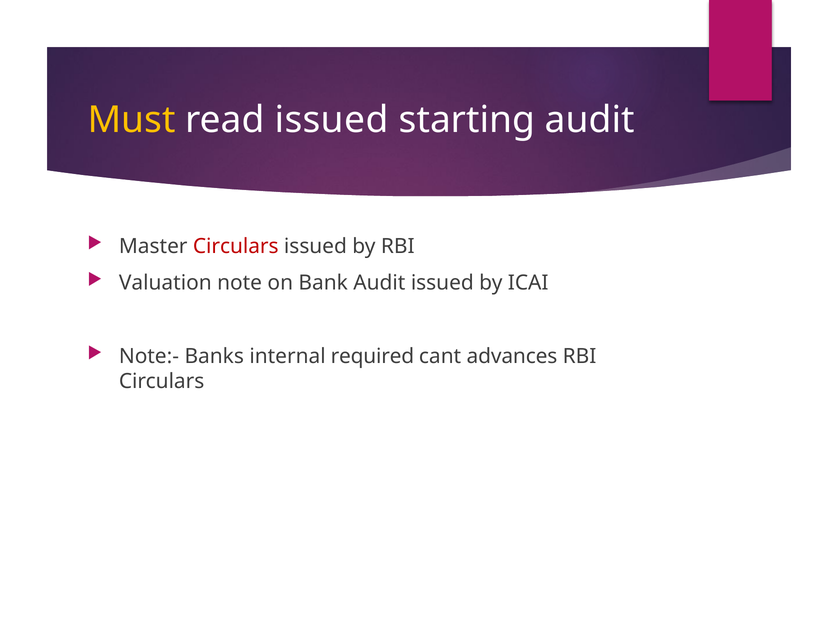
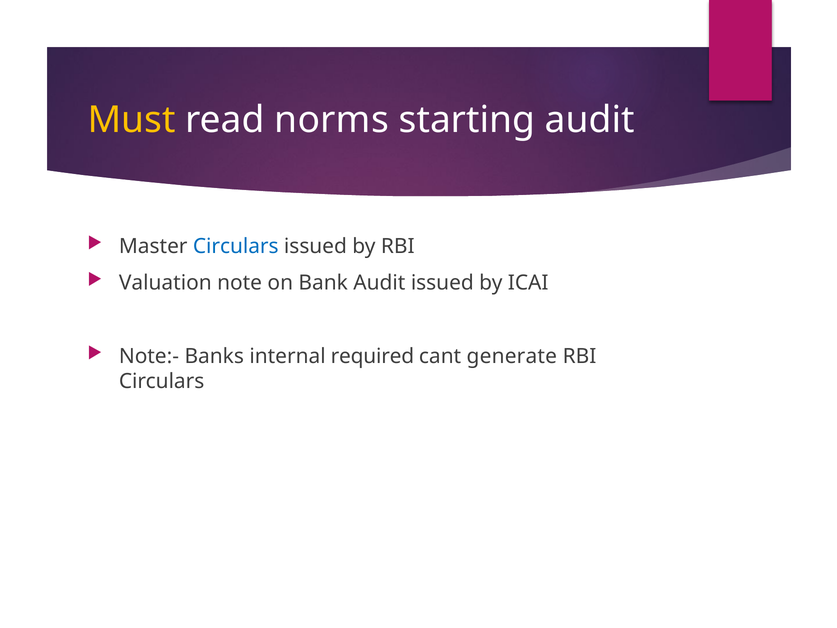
read issued: issued -> norms
Circulars at (236, 246) colour: red -> blue
advances: advances -> generate
